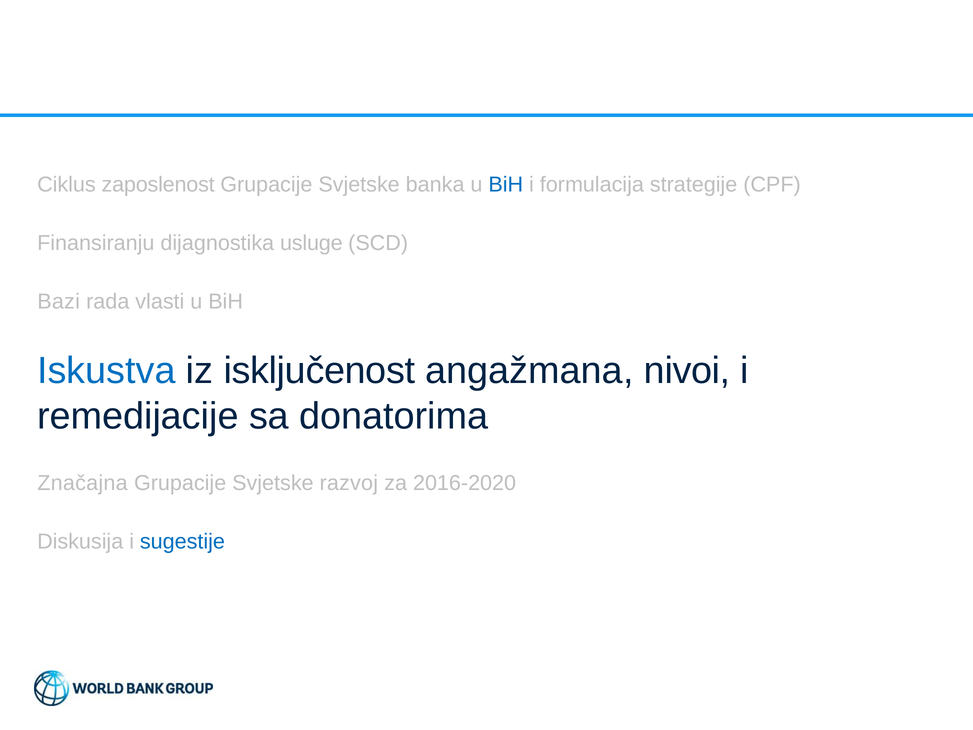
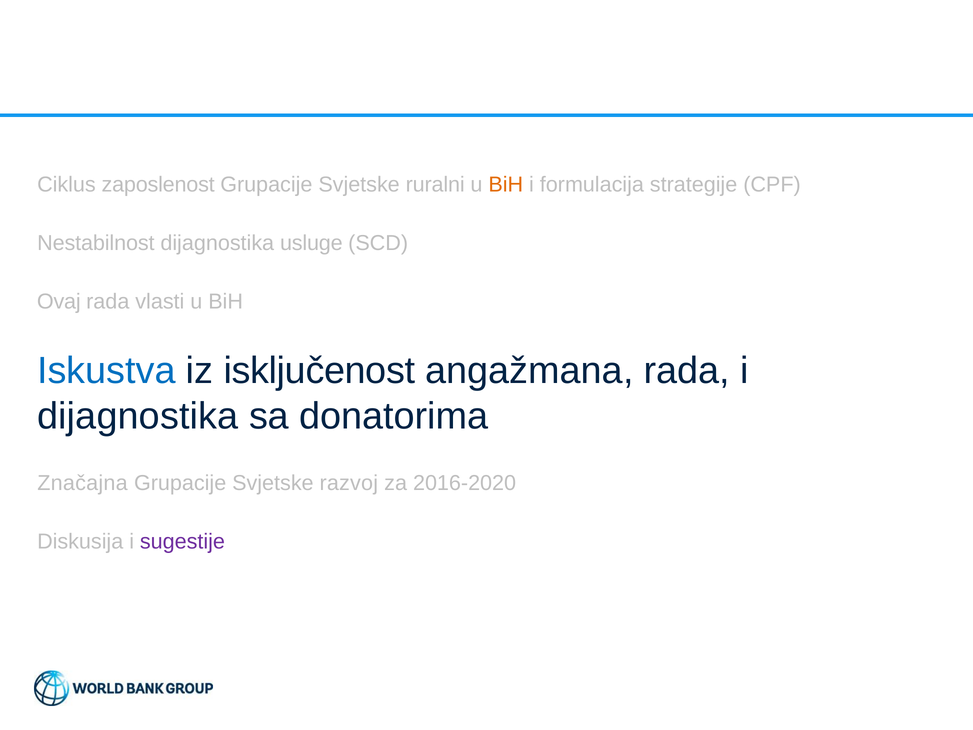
banka: banka -> ruralni
BiH at (506, 185) colour: blue -> orange
Finansiranju: Finansiranju -> Nestabilnost
Bazi: Bazi -> Ovaj
angažmana nivoi: nivoi -> rada
remedijacije at (138, 416): remedijacije -> dijagnostika
sugestije colour: blue -> purple
